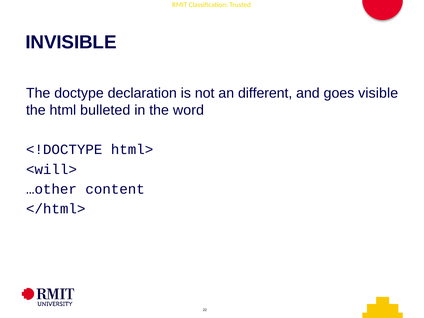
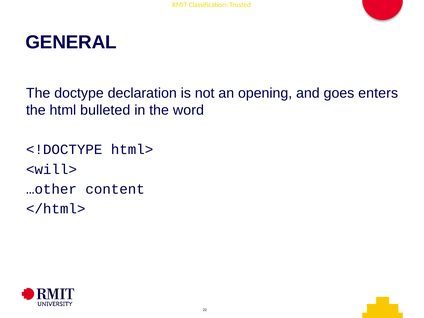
INVISIBLE: INVISIBLE -> GENERAL
different: different -> opening
visible: visible -> enters
